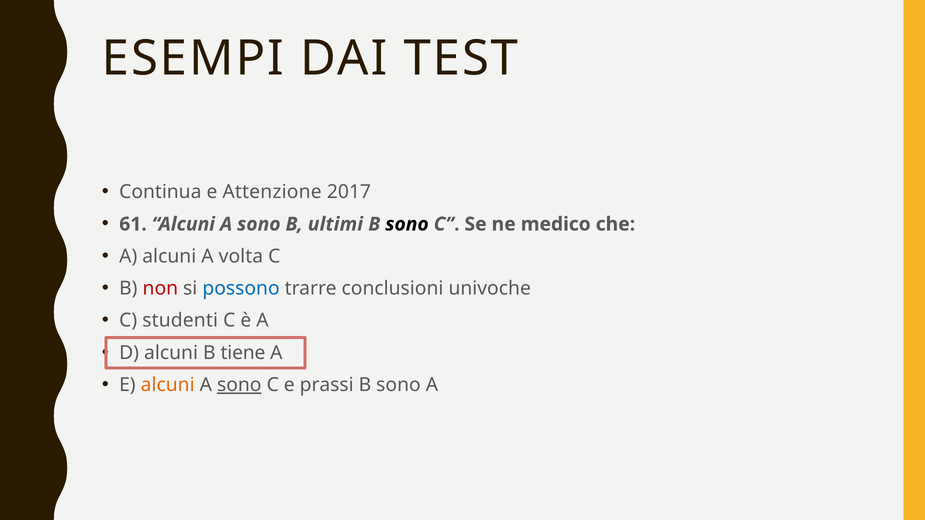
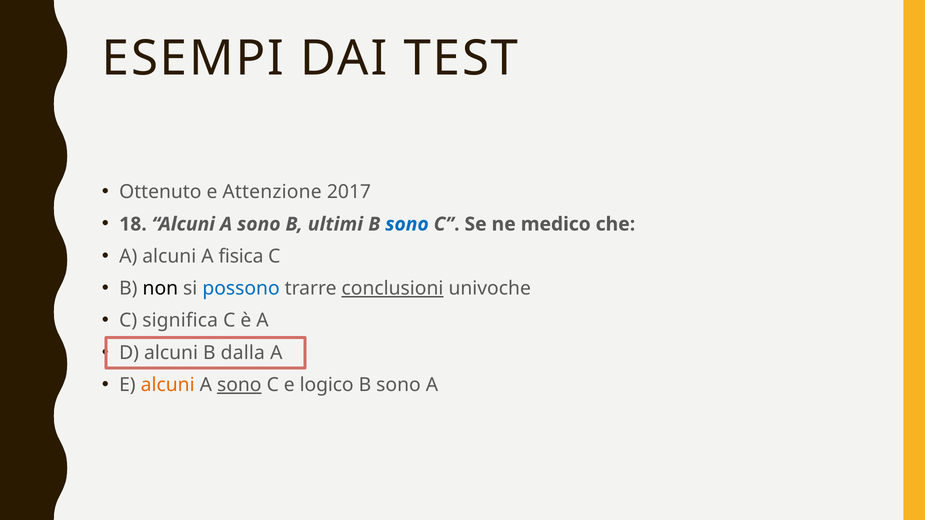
Continua: Continua -> Ottenuto
61: 61 -> 18
sono at (407, 224) colour: black -> blue
volta: volta -> fisica
non colour: red -> black
conclusioni underline: none -> present
studenti: studenti -> significa
tiene: tiene -> dalla
prassi: prassi -> logico
